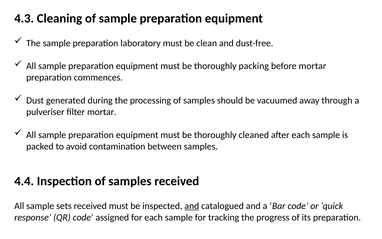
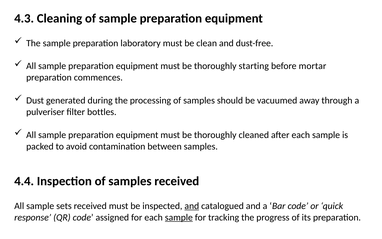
packing: packing -> starting
filter mortar: mortar -> bottles
sample at (179, 217) underline: none -> present
